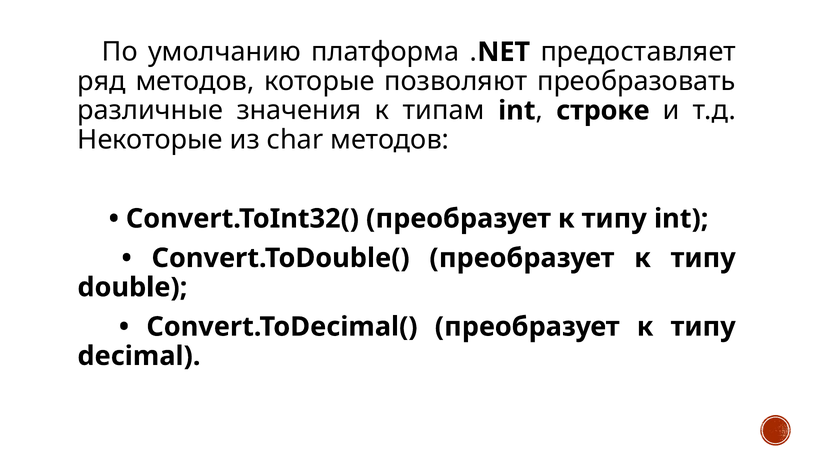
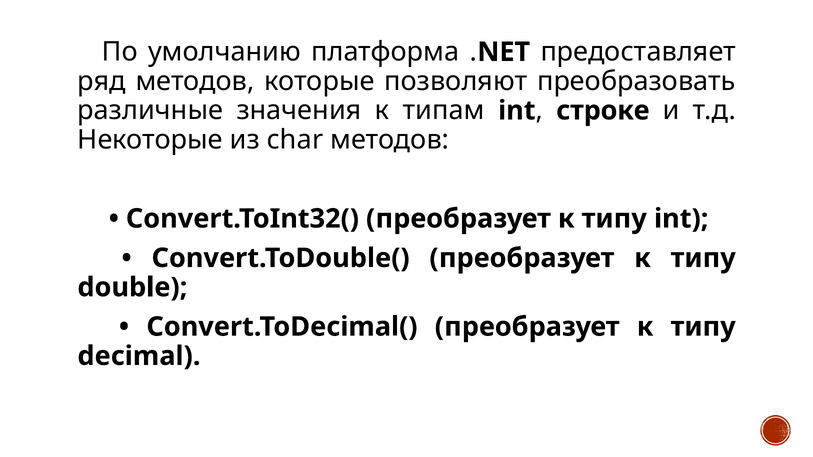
сhar: сhar -> char
